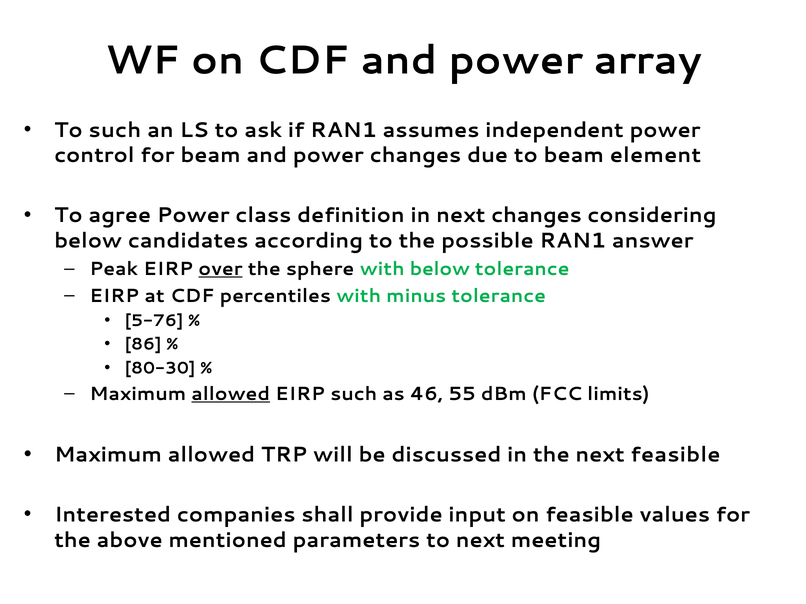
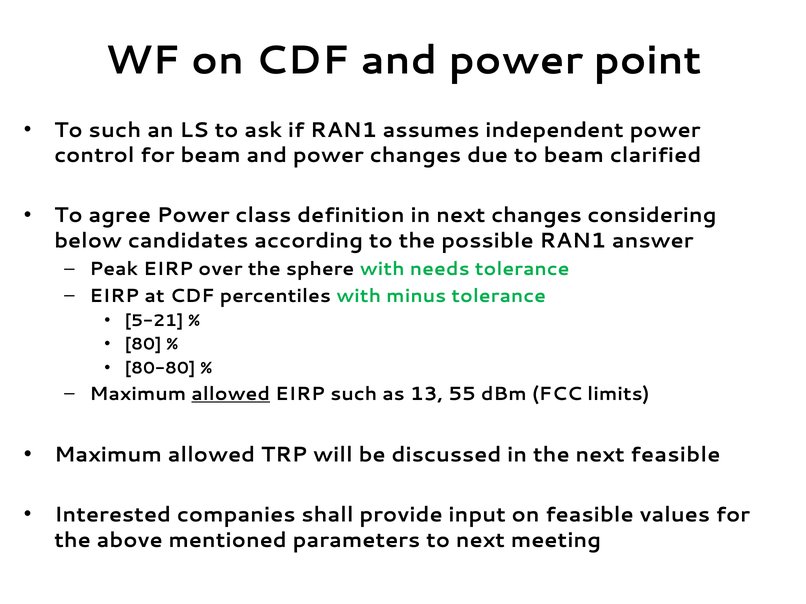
array: array -> point
element: element -> clarified
over underline: present -> none
with below: below -> needs
5-76: 5-76 -> 5-21
86: 86 -> 80
80-30: 80-30 -> 80-80
46: 46 -> 13
